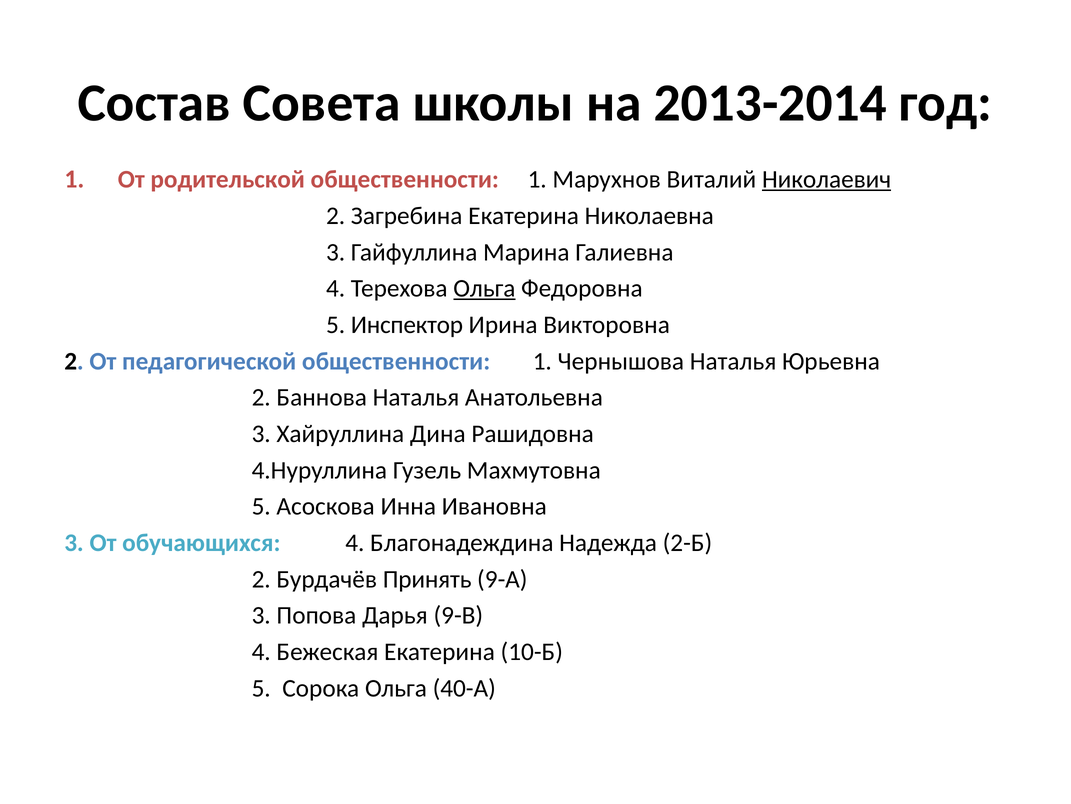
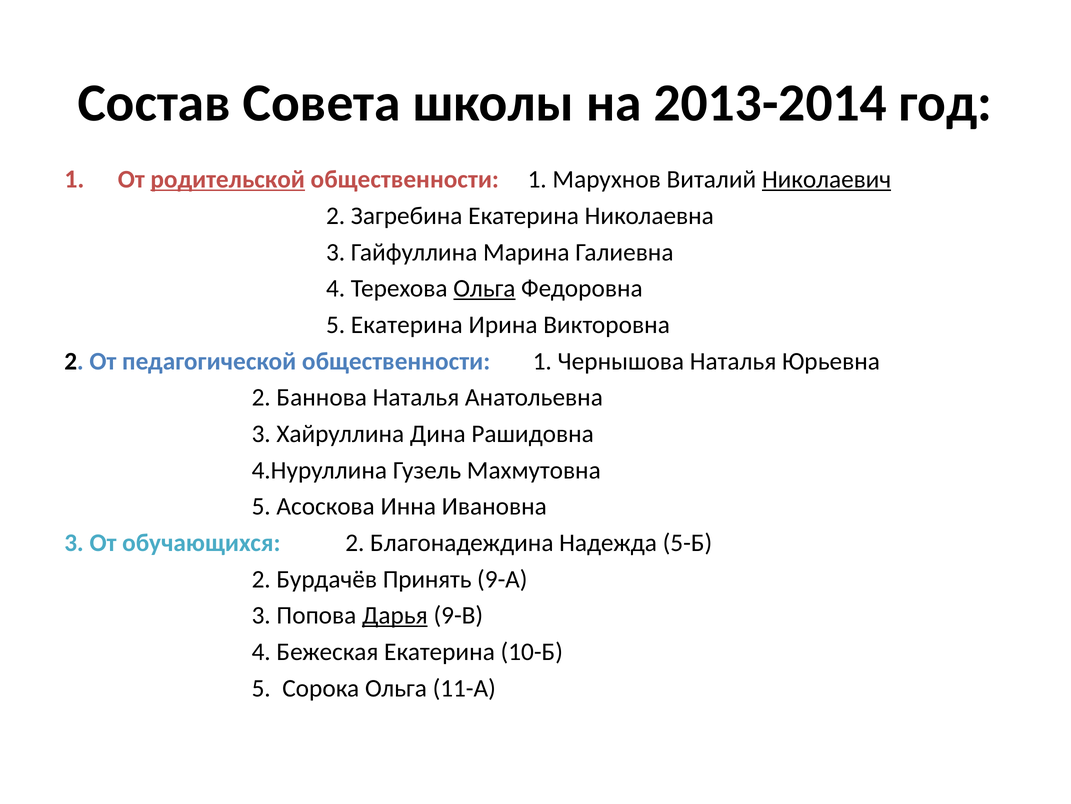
родительской underline: none -> present
5 Инспектор: Инспектор -> Екатерина
обучающихся 4: 4 -> 2
2-Б: 2-Б -> 5-Б
Дарья underline: none -> present
40-А: 40-А -> 11-А
